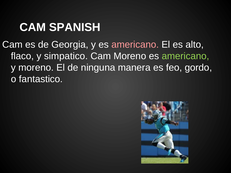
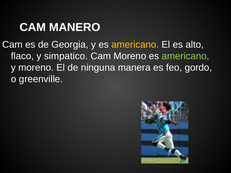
SPANISH: SPANISH -> MANERO
americano at (135, 45) colour: pink -> yellow
fantastico: fantastico -> greenville
